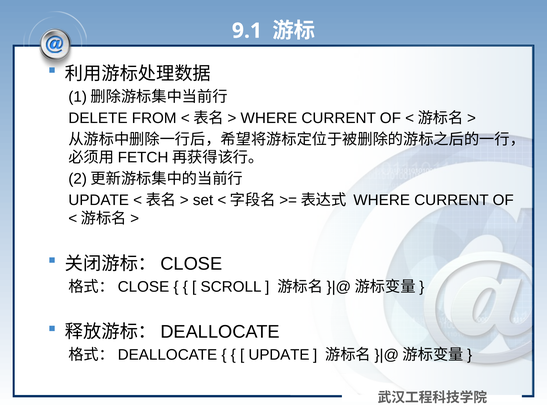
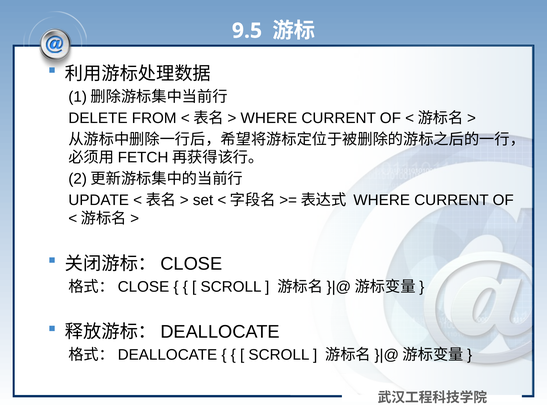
9.1: 9.1 -> 9.5
UPDATE at (279, 354): UPDATE -> SCROLL
